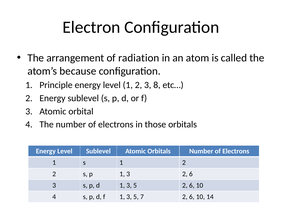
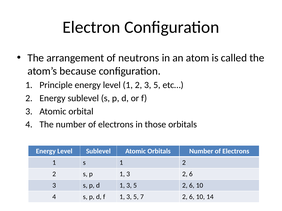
radiation: radiation -> neutrons
2 3 8: 8 -> 5
